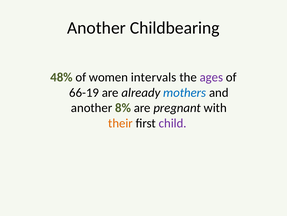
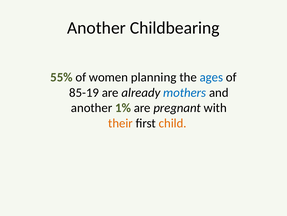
48%: 48% -> 55%
intervals: intervals -> planning
ages colour: purple -> blue
66-19: 66-19 -> 85-19
8%: 8% -> 1%
child colour: purple -> orange
